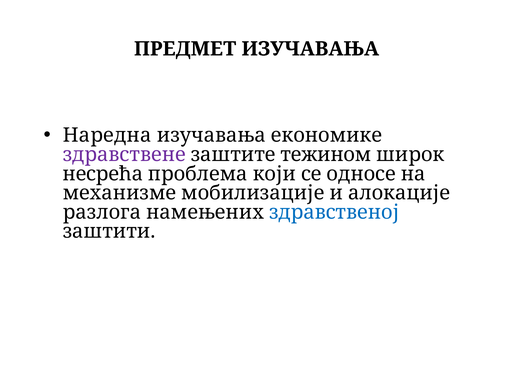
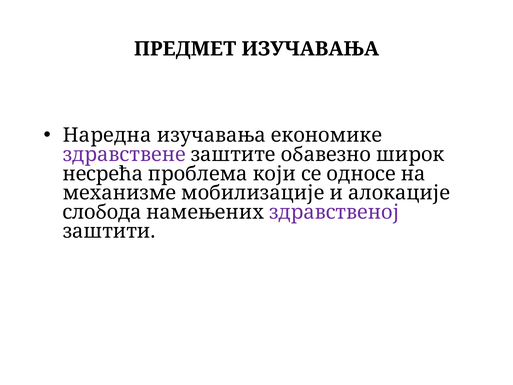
тежином: тежином -> обавезно
разлога: разлога -> слобода
здравственој colour: blue -> purple
